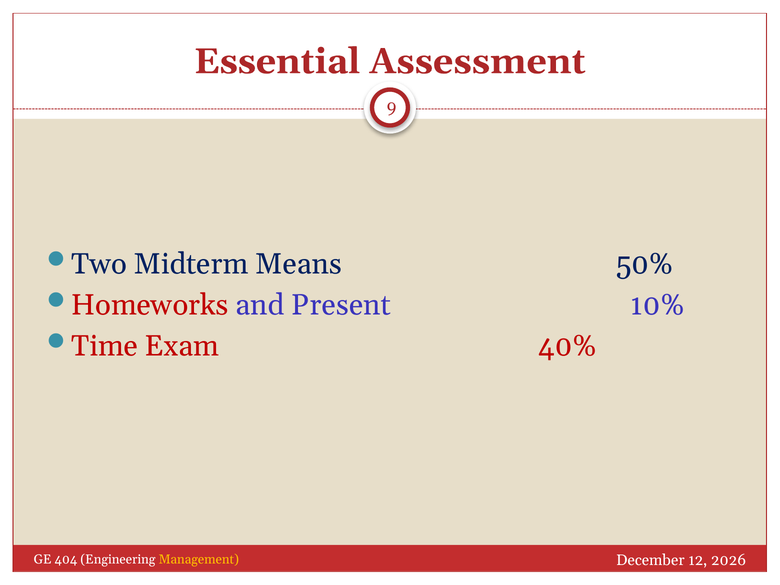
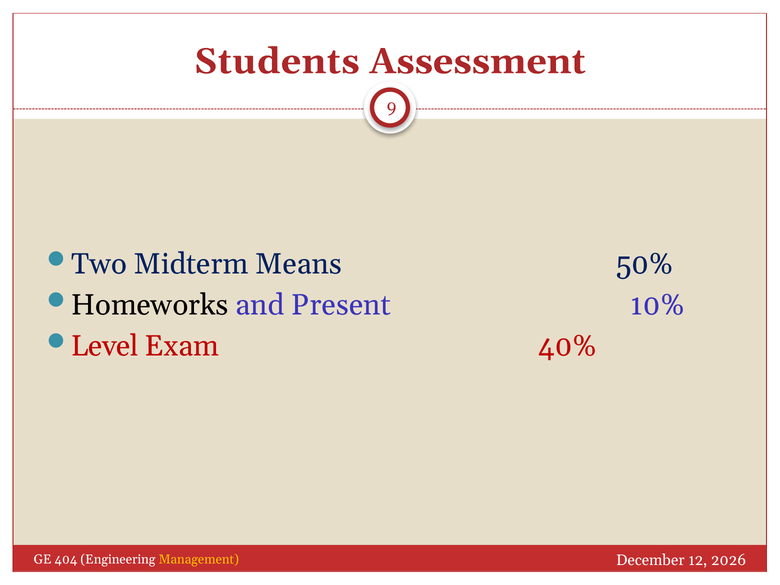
Essential: Essential -> Students
Homeworks colour: red -> black
Time: Time -> Level
